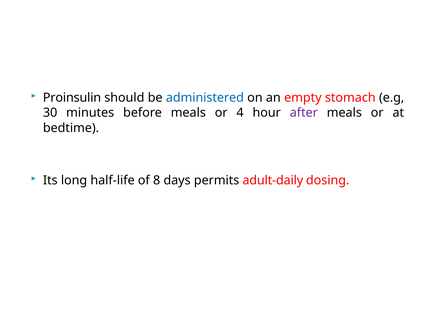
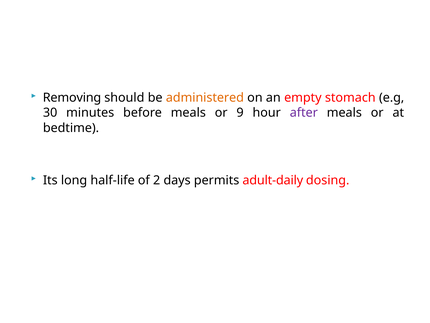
Proinsulin: Proinsulin -> Removing
administered colour: blue -> orange
4: 4 -> 9
8: 8 -> 2
